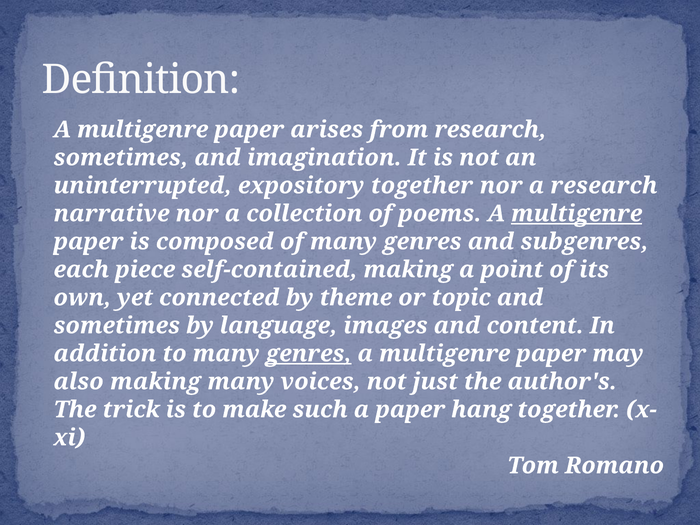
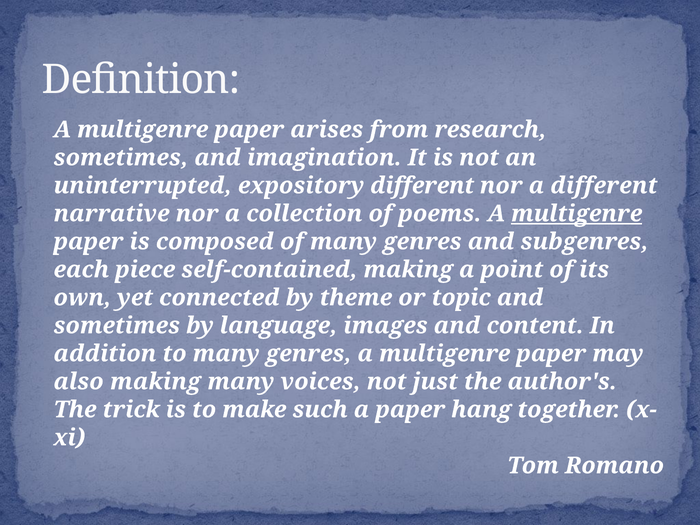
expository together: together -> different
a research: research -> different
genres at (309, 354) underline: present -> none
